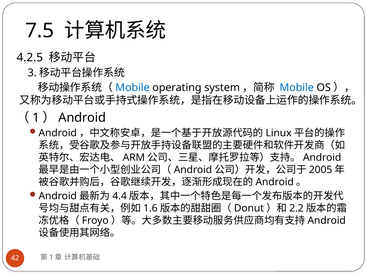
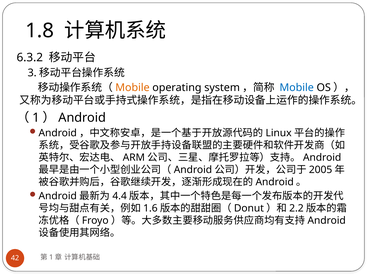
7.5: 7.5 -> 1.8
4.2.5: 4.2.5 -> 6.3.2
Mobile at (132, 88) colour: blue -> orange
